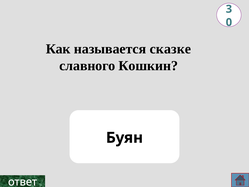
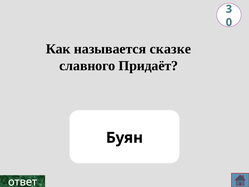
Кошкин: Кошкин -> Придаёт
